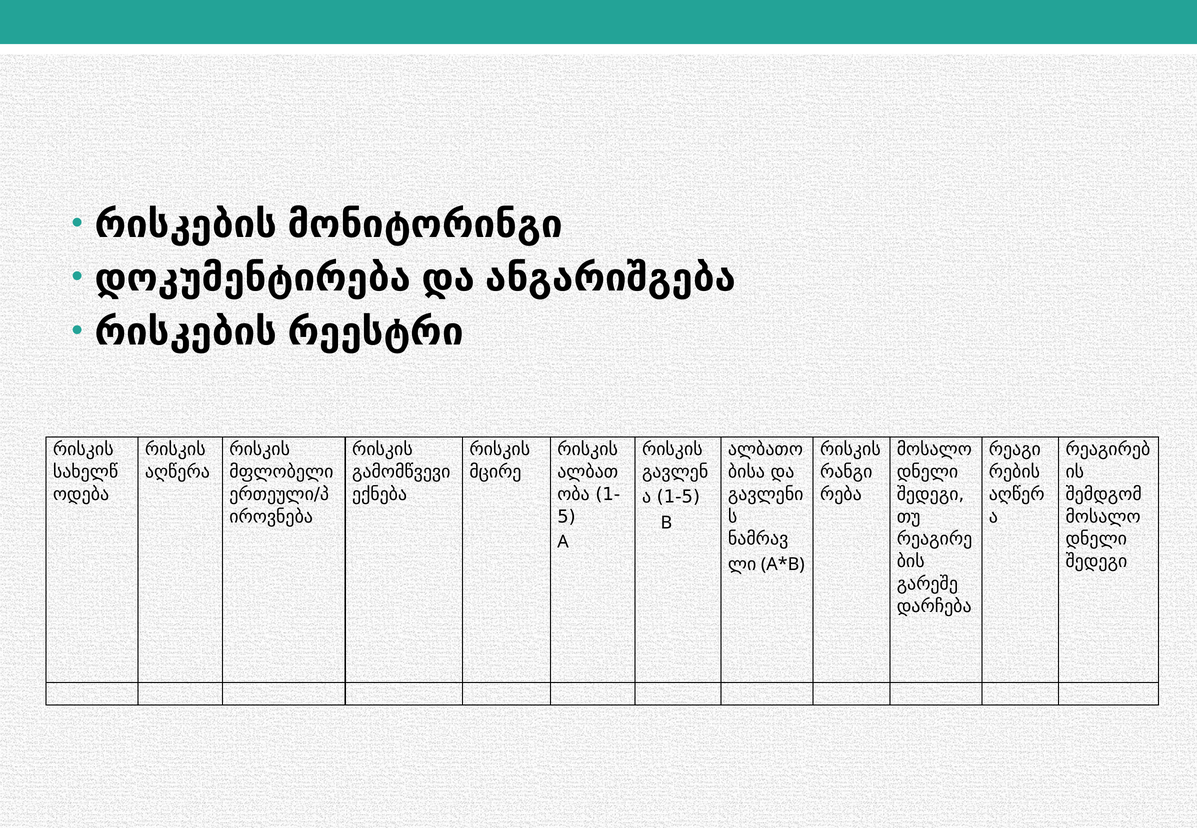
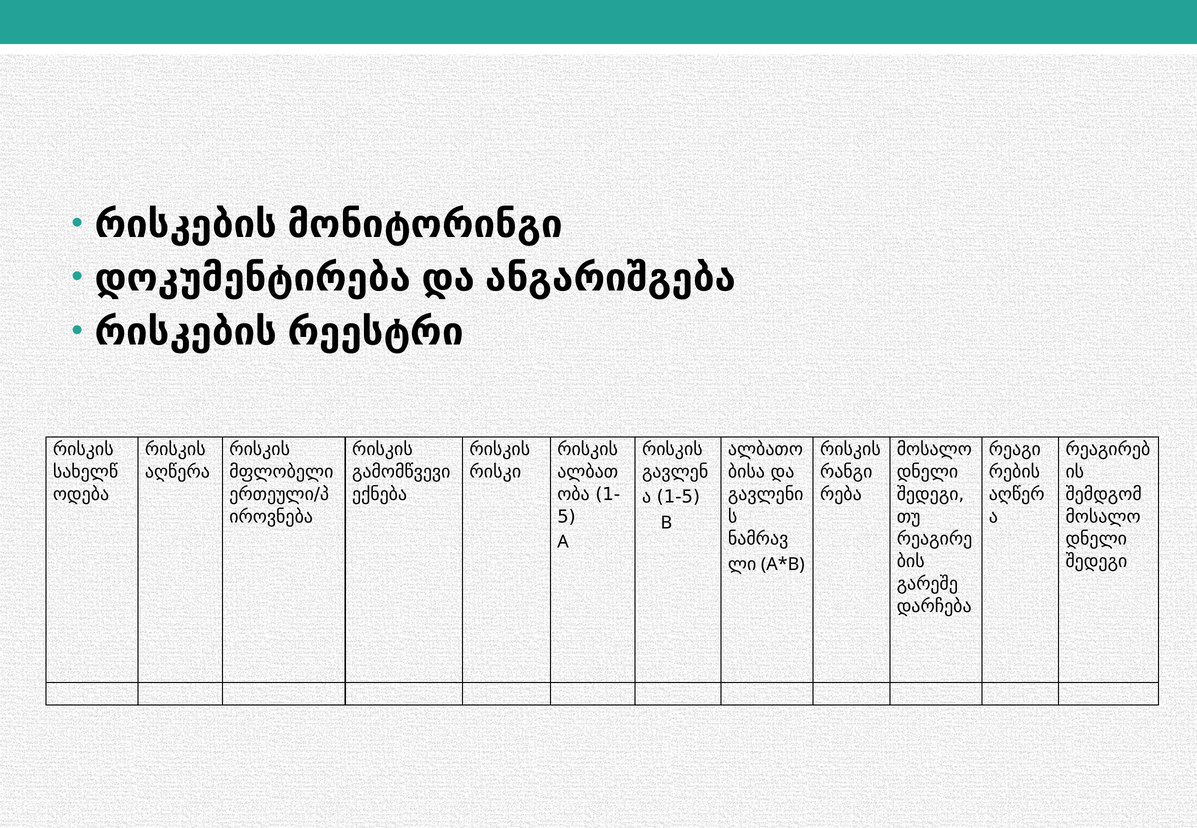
მცირე: მცირე -> რისკი
